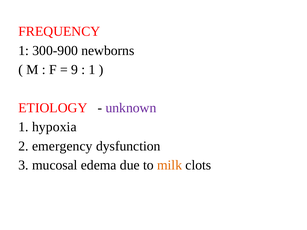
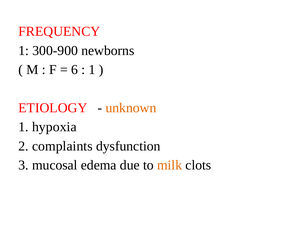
9: 9 -> 6
unknown colour: purple -> orange
emergency: emergency -> complaints
